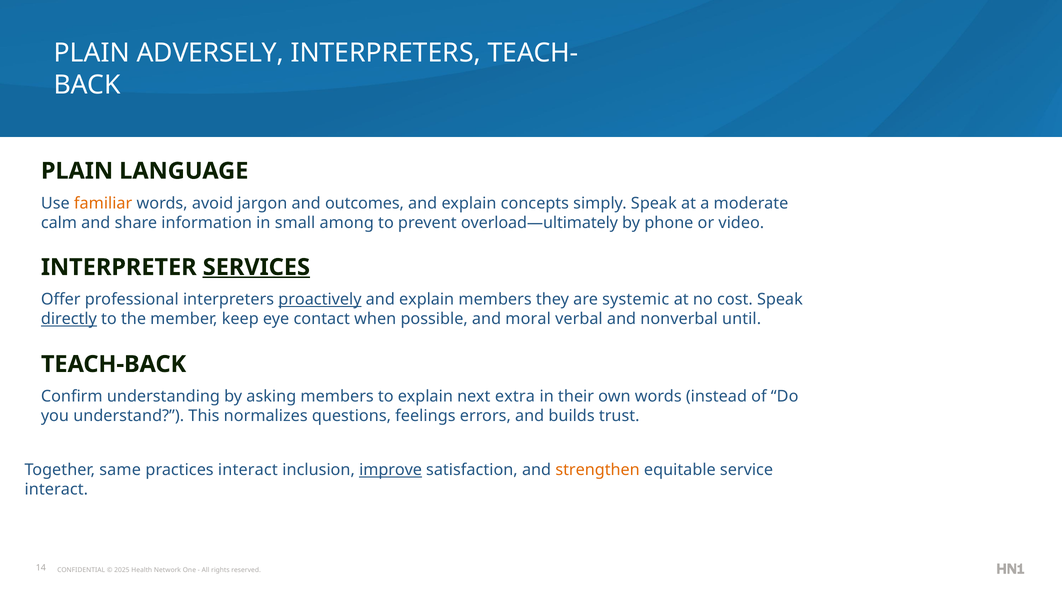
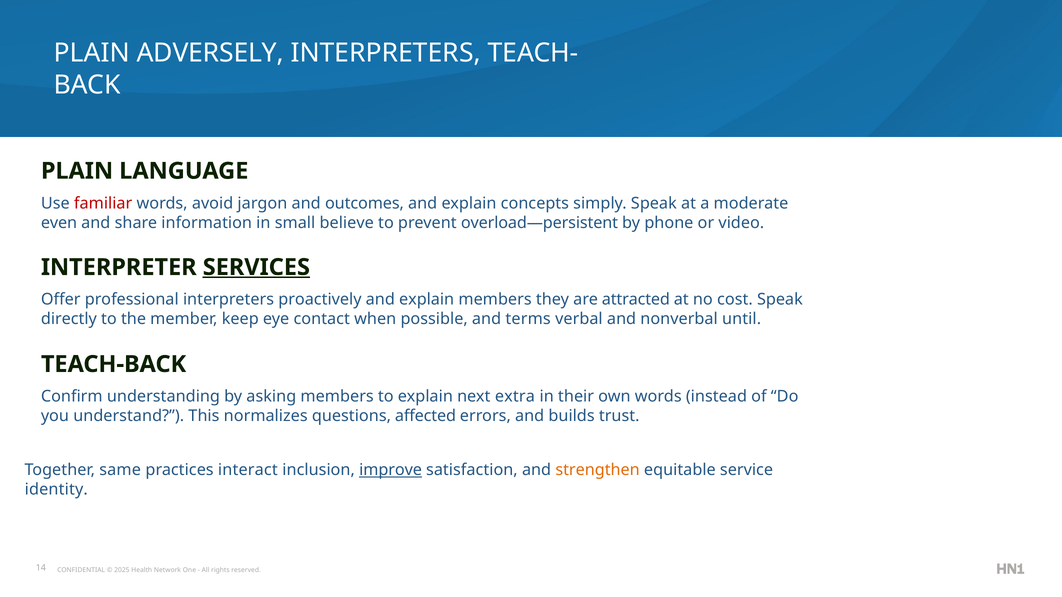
familiar colour: orange -> red
calm: calm -> even
among: among -> believe
overload—ultimately: overload—ultimately -> overload—persistent
proactively underline: present -> none
systemic: systemic -> attracted
directly underline: present -> none
moral: moral -> terms
feelings: feelings -> affected
interact at (56, 490): interact -> identity
